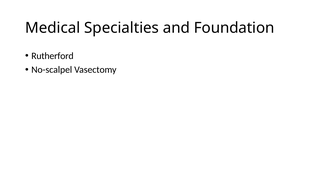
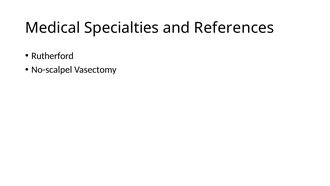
Foundation: Foundation -> References
